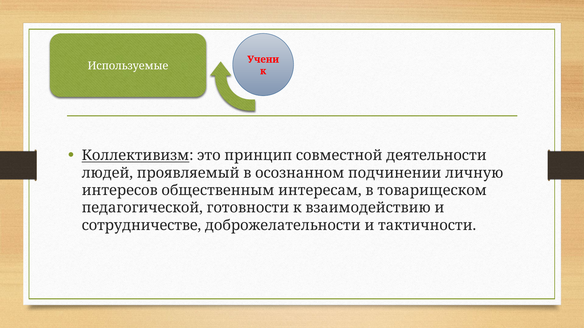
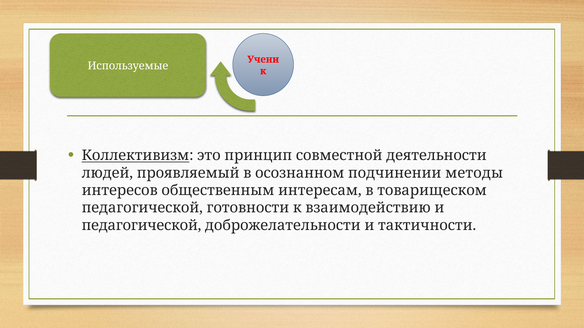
личную: личную -> методы
сотрудничестве at (141, 226): сотрудничестве -> педагогической
